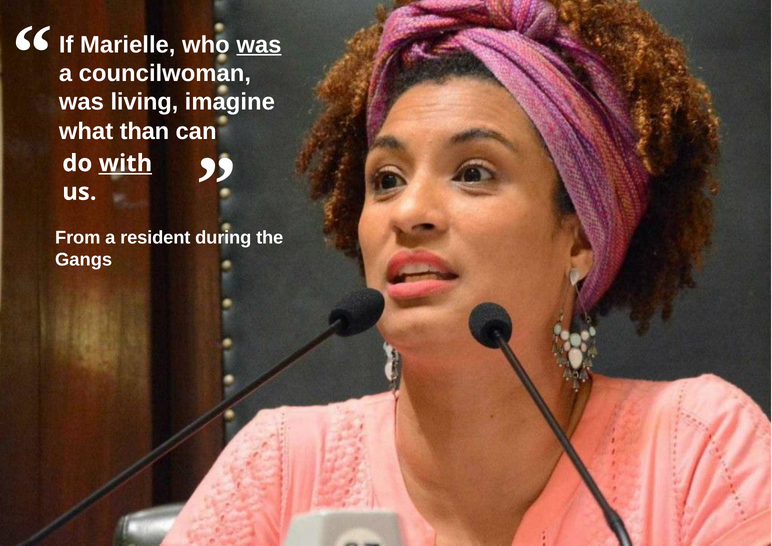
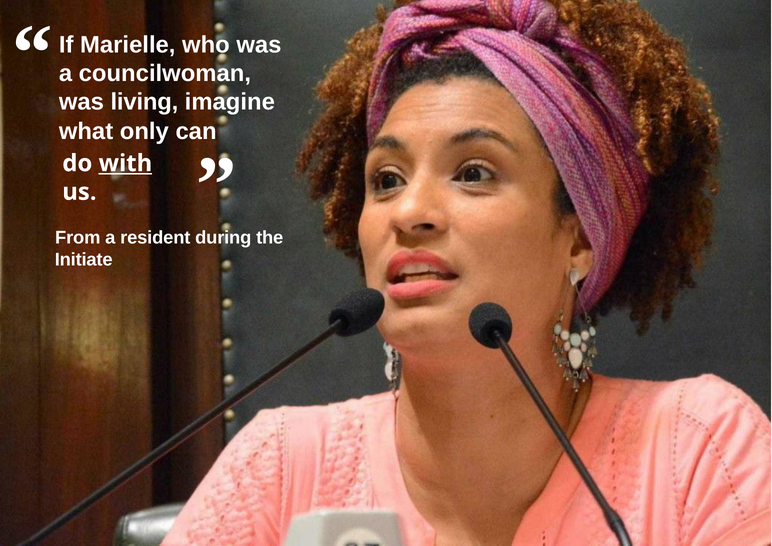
was at (259, 45) underline: present -> none
than: than -> only
Gangs: Gangs -> Initiate
